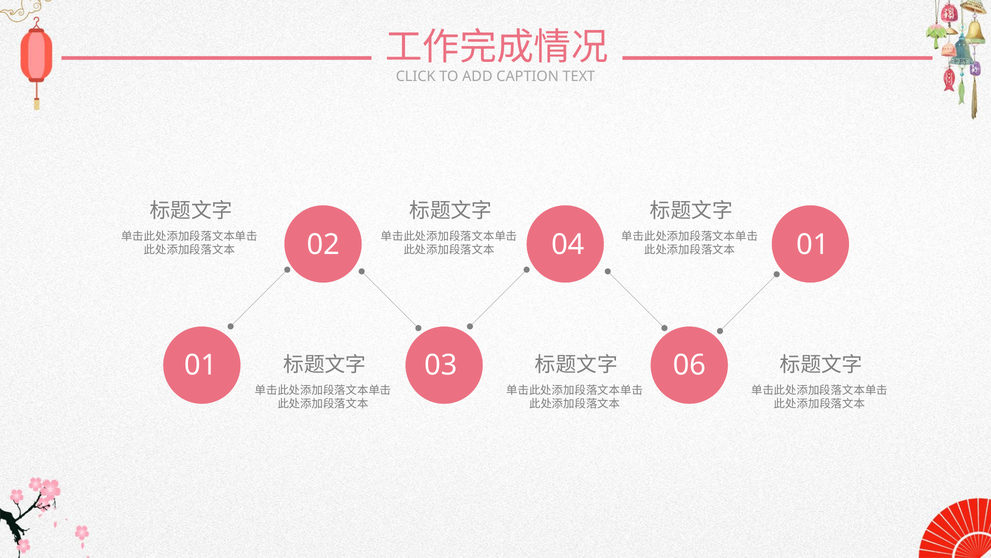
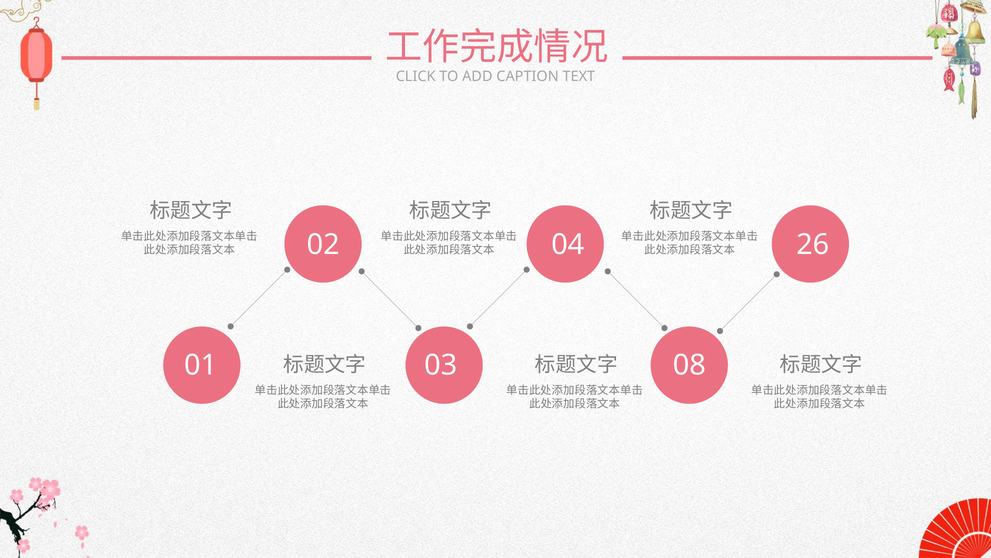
04 01: 01 -> 26
06: 06 -> 08
